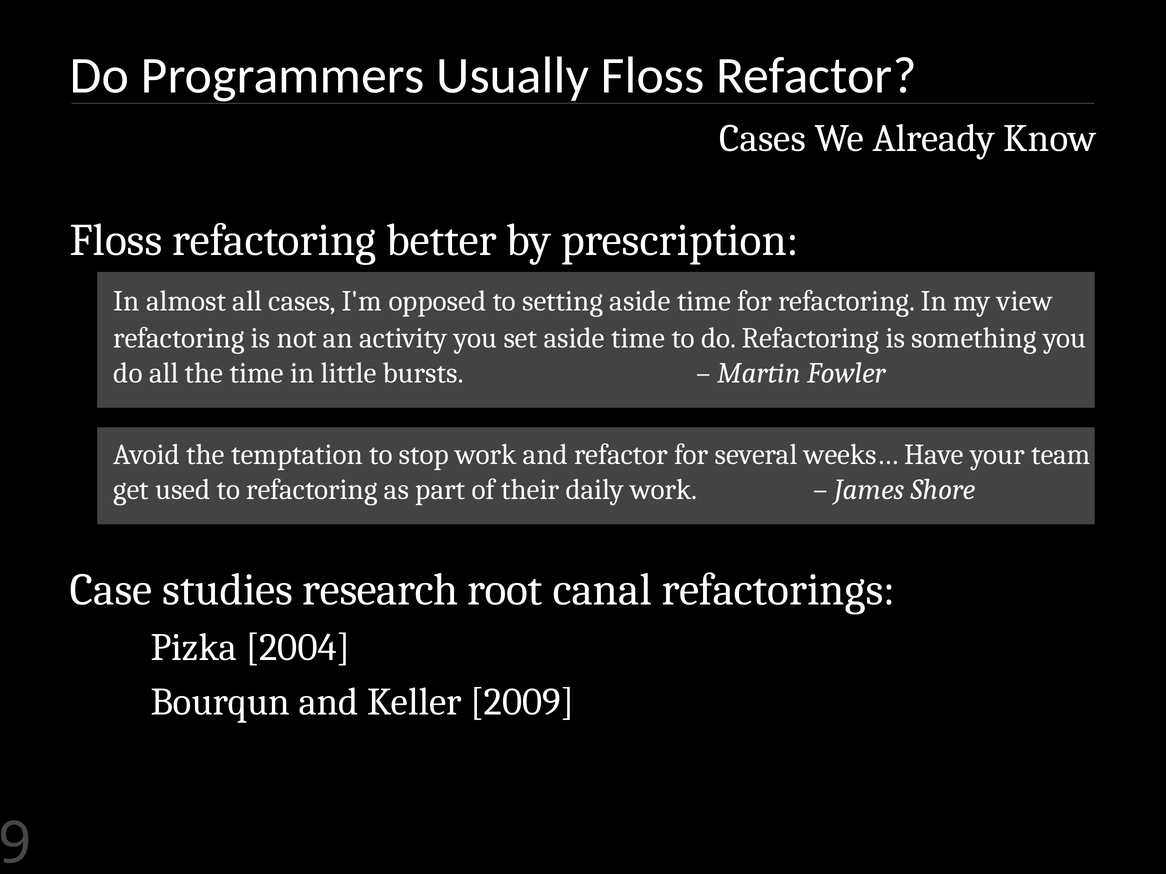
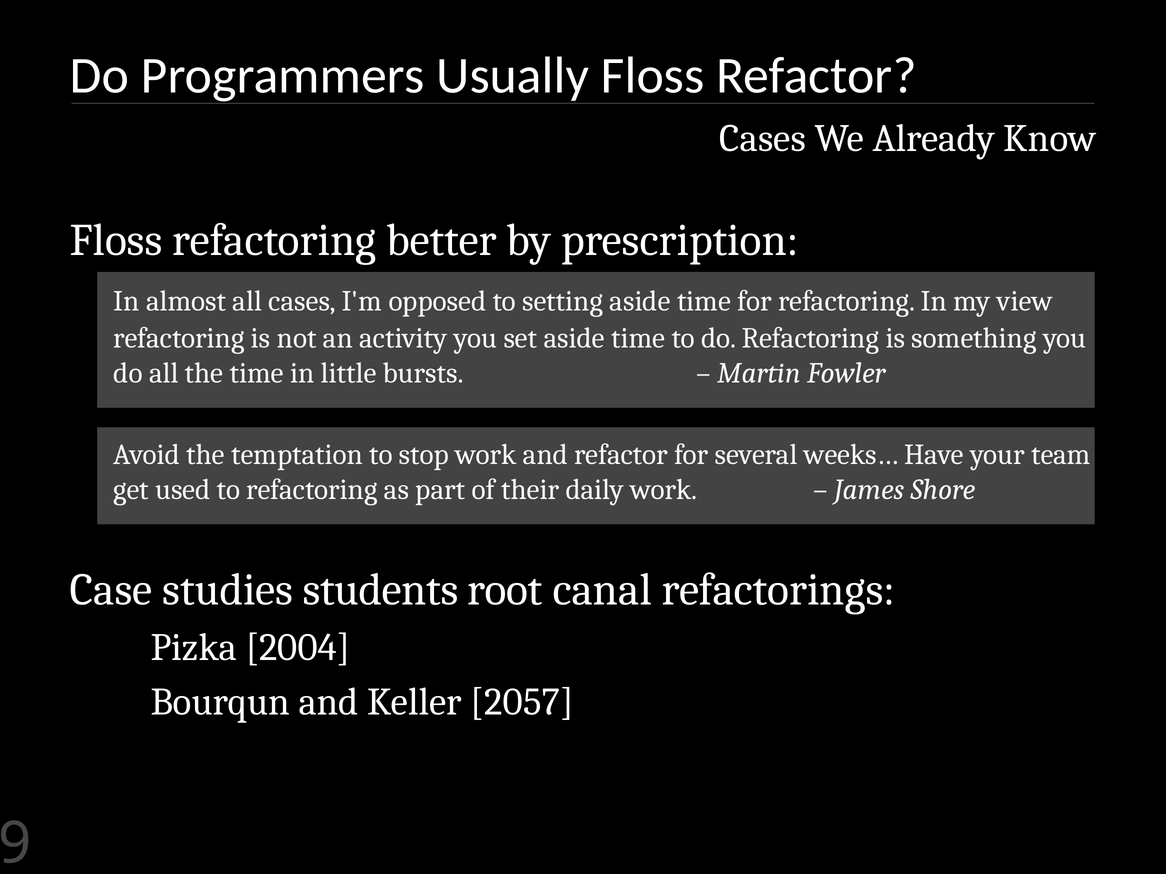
research: research -> students
2009: 2009 -> 2057
